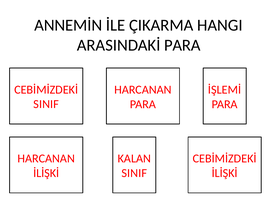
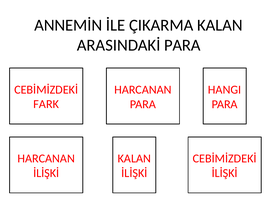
ÇIKARMA HANGI: HANGI -> KALAN
İŞLEMİ: İŞLEMİ -> HANGI
SINIF at (46, 104): SINIF -> FARK
SINIF at (134, 173): SINIF -> İLİŞKİ
